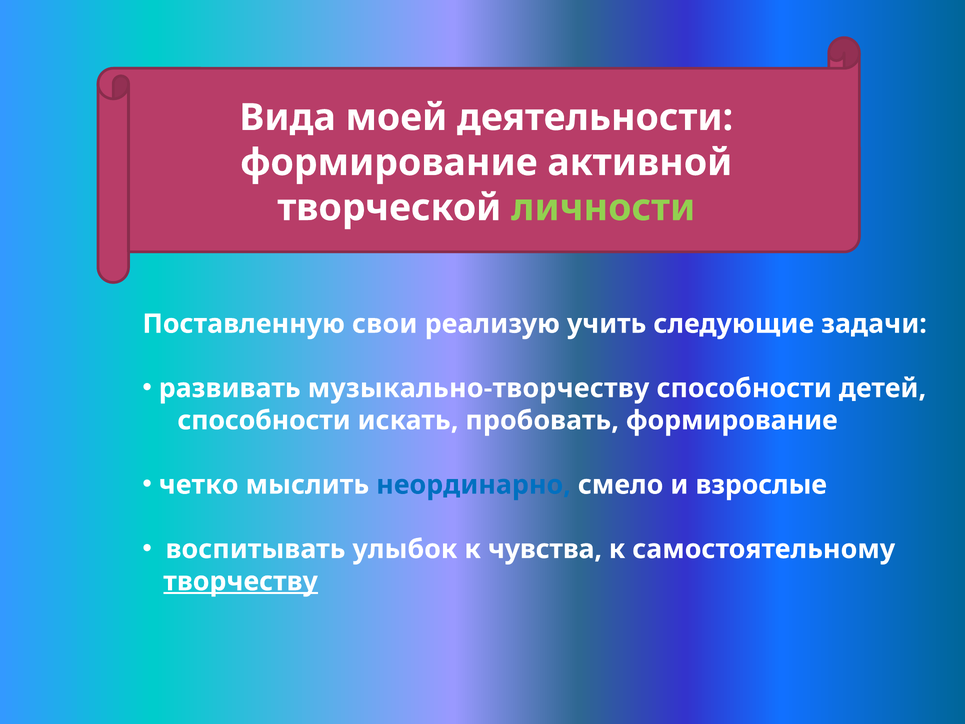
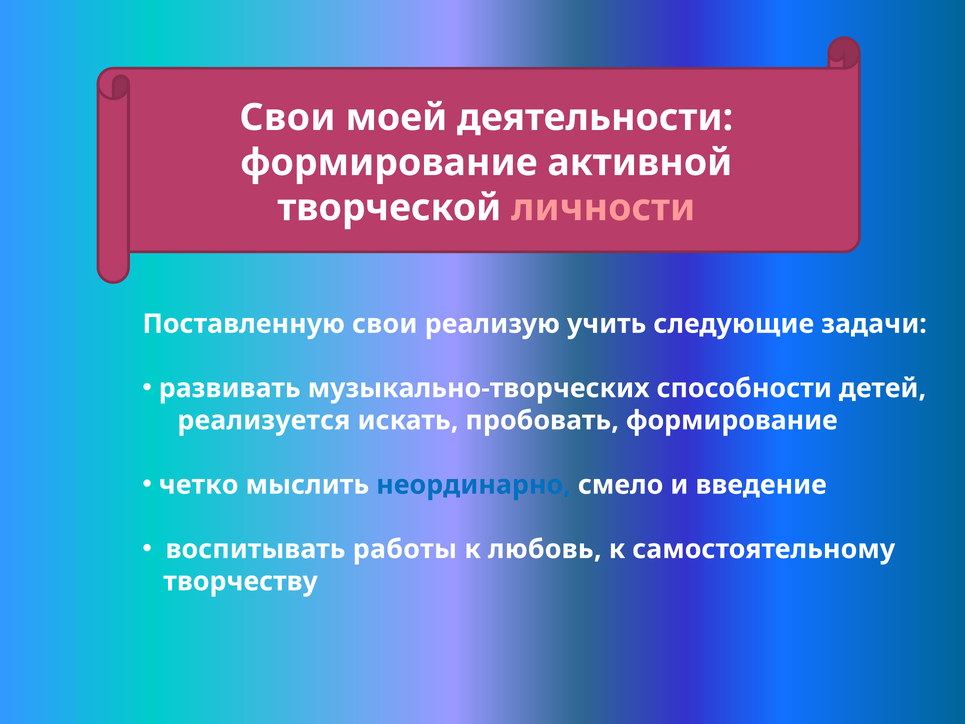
Вида at (288, 118): Вида -> Свои
личности colour: light green -> pink
музыкально-творчеству: музыкально-творчеству -> музыкально-творческих
способности at (264, 420): способности -> реализуется
взрослые: взрослые -> введение
улыбок: улыбок -> работы
чувства: чувства -> любовь
творчеству underline: present -> none
